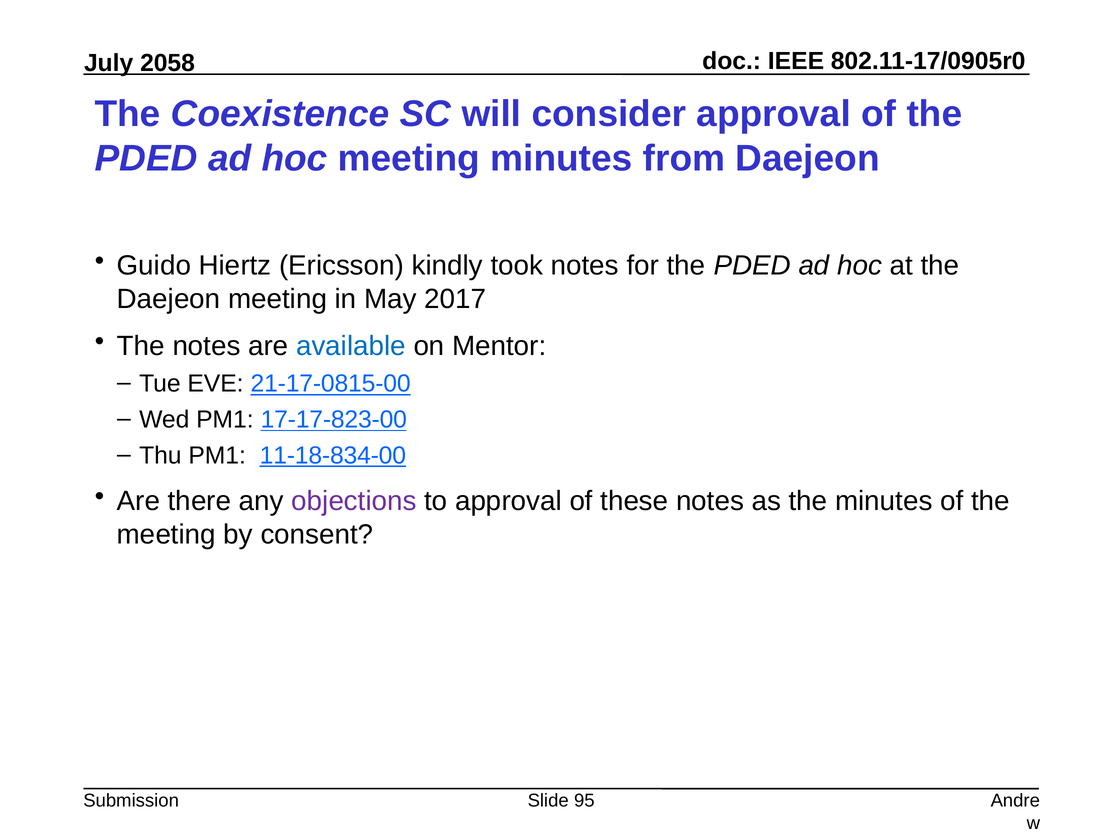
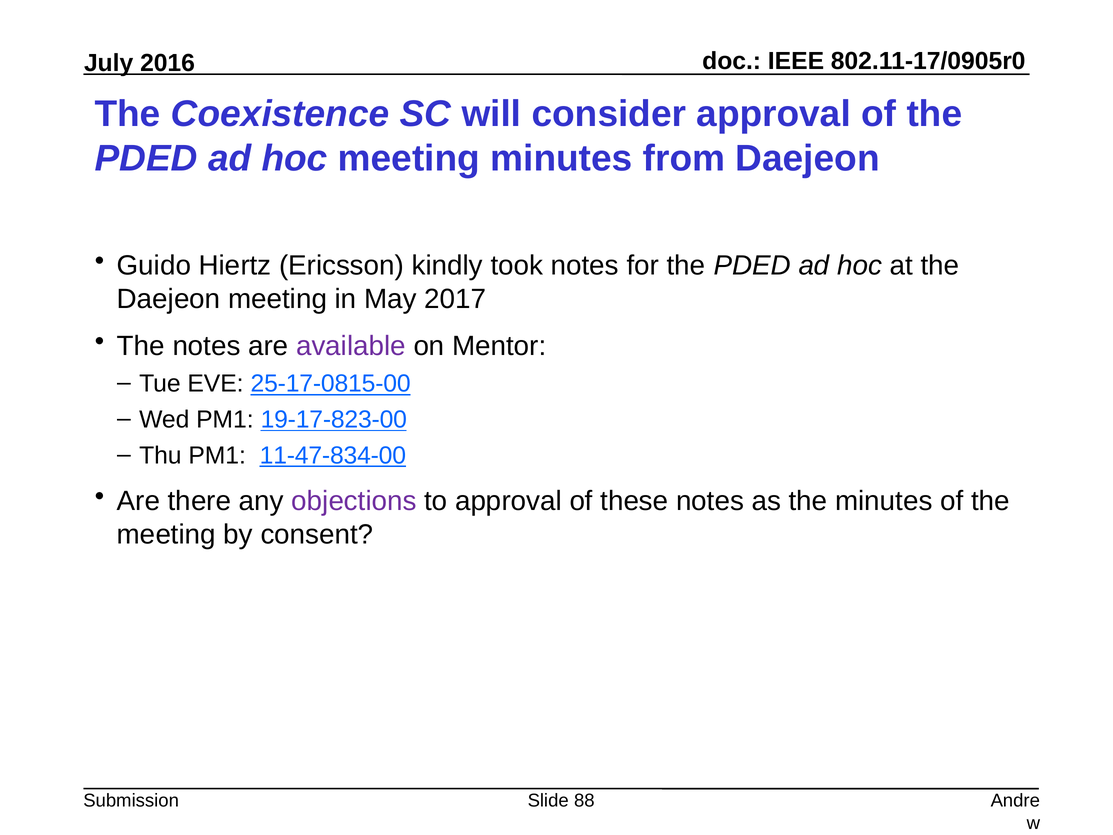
2058: 2058 -> 2016
available colour: blue -> purple
21-17-0815-00: 21-17-0815-00 -> 25-17-0815-00
17-17-823-00: 17-17-823-00 -> 19-17-823-00
11-18-834-00: 11-18-834-00 -> 11-47-834-00
95: 95 -> 88
